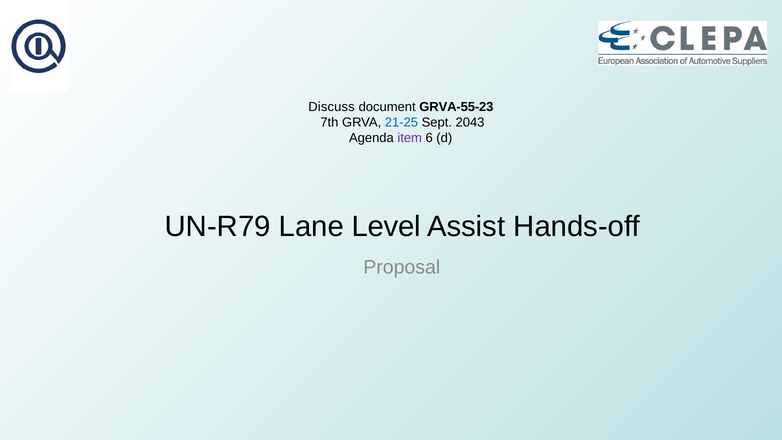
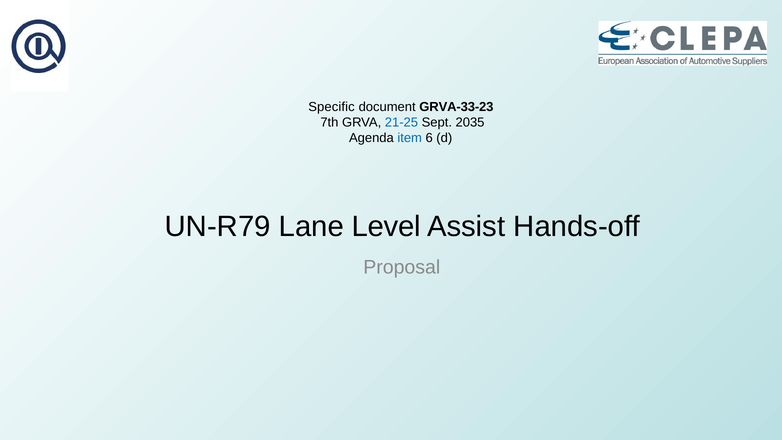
Discuss: Discuss -> Specific
GRVA-55-23: GRVA-55-23 -> GRVA-33-23
2043: 2043 -> 2035
item colour: purple -> blue
